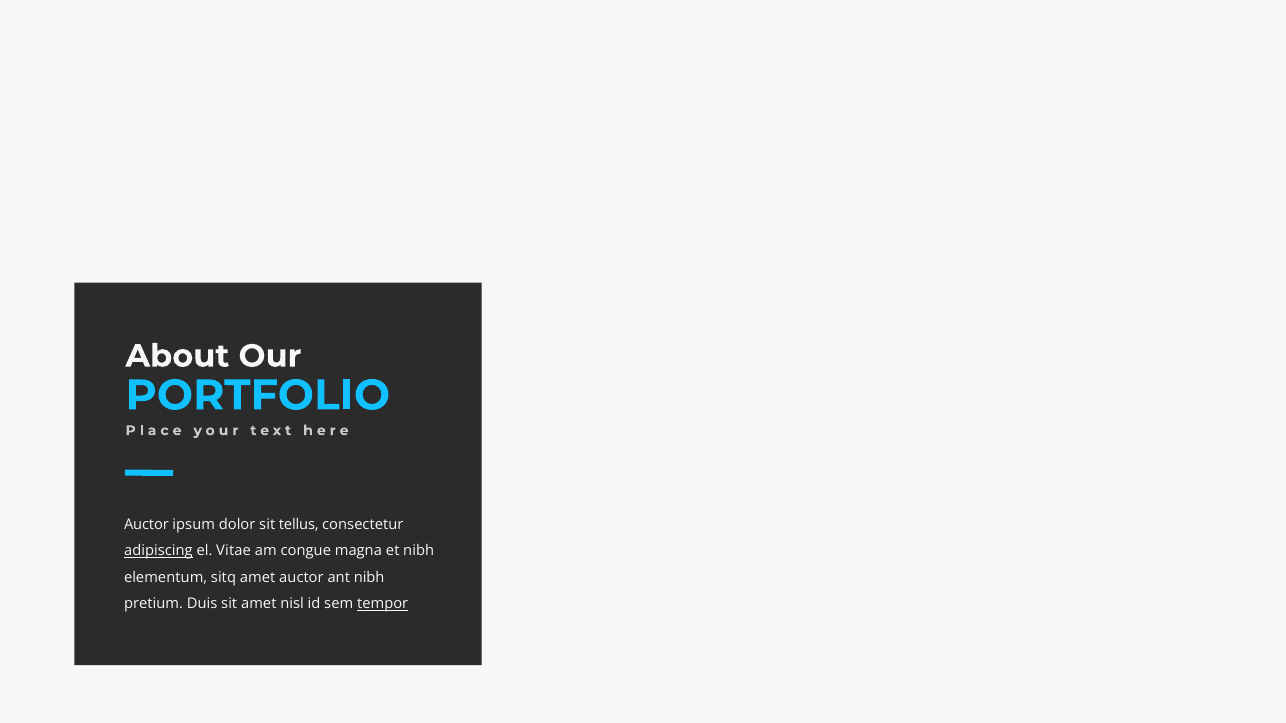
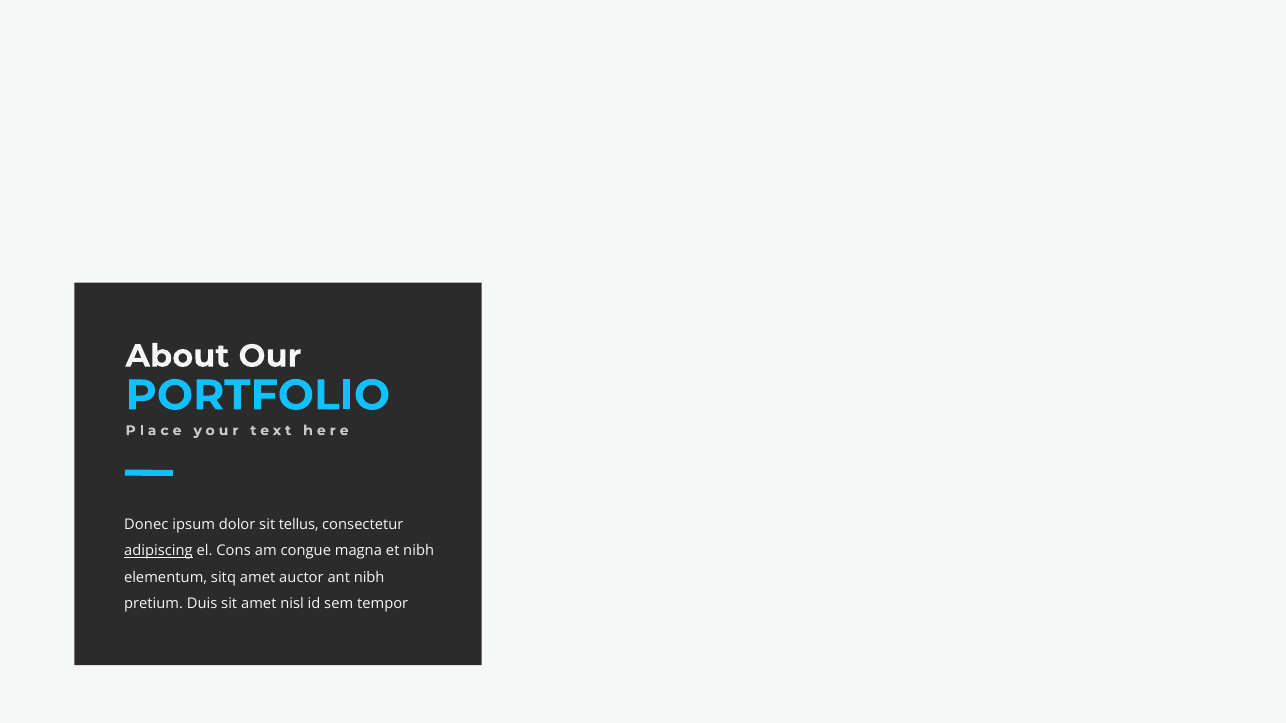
Auctor at (146, 525): Auctor -> Donec
Vitae: Vitae -> Cons
tempor underline: present -> none
